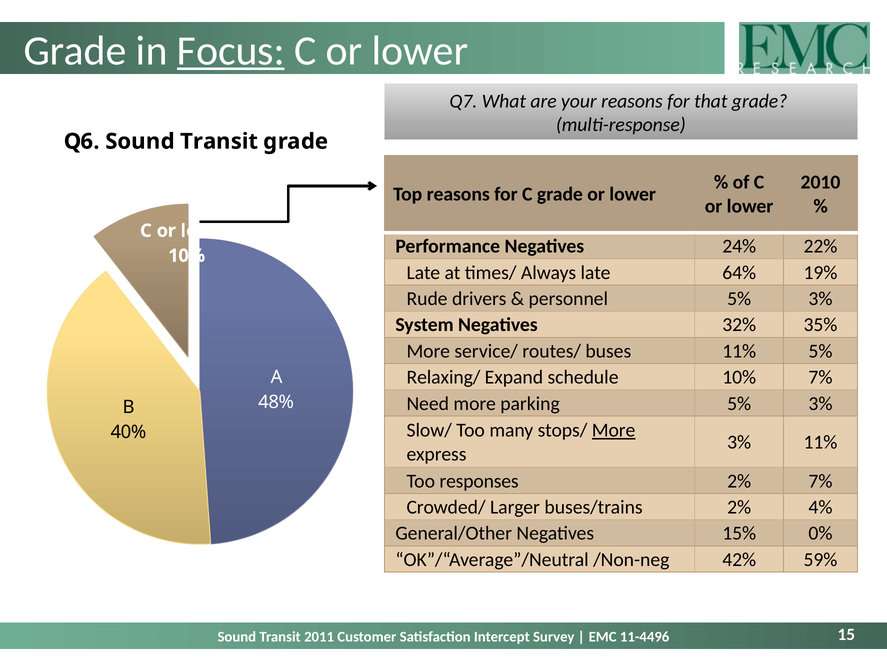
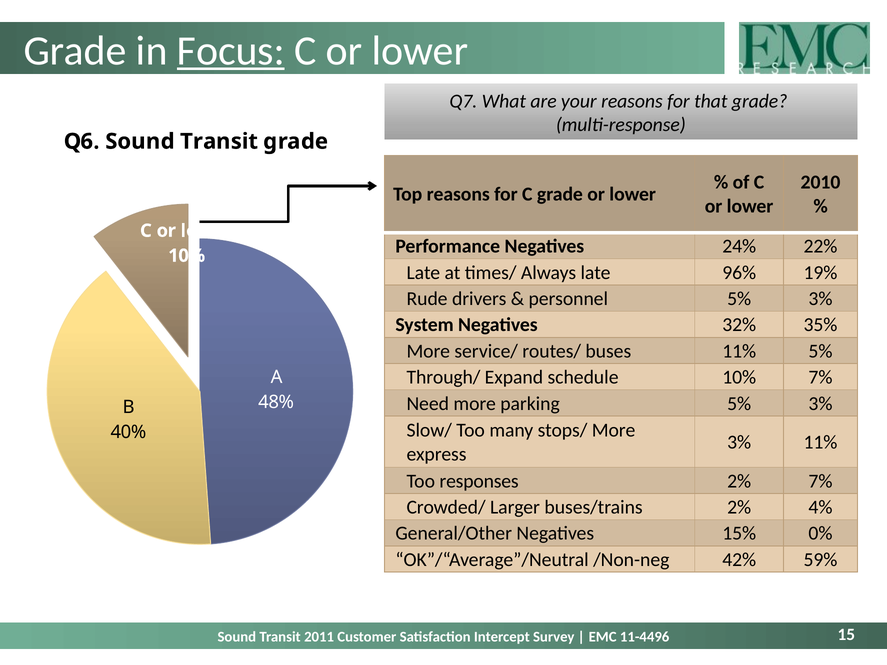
64%: 64% -> 96%
Relaxing/: Relaxing/ -> Through/
More at (614, 430) underline: present -> none
